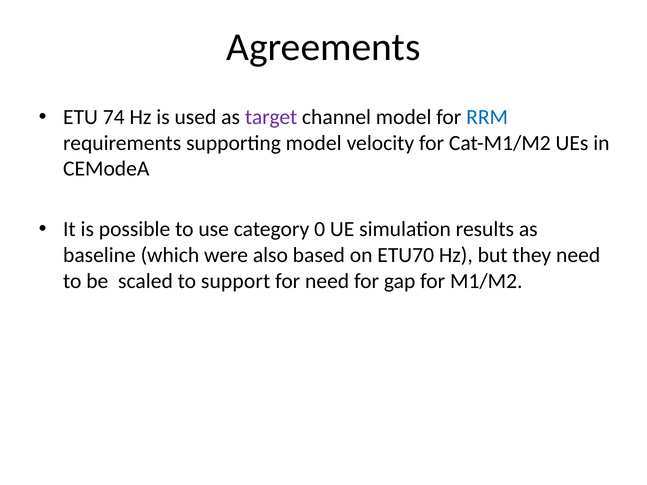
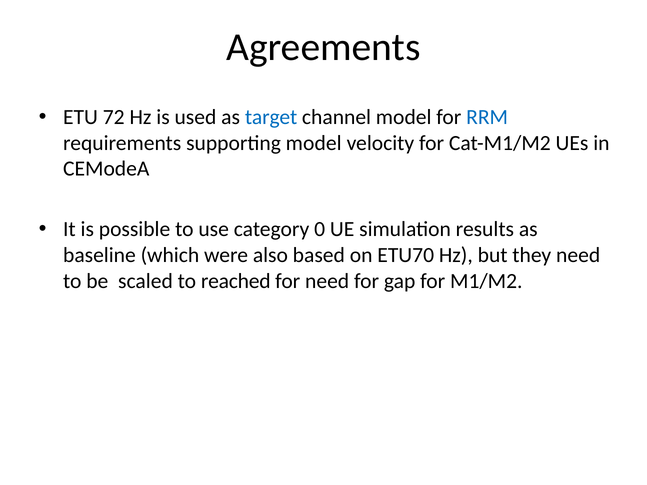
74: 74 -> 72
target colour: purple -> blue
support: support -> reached
